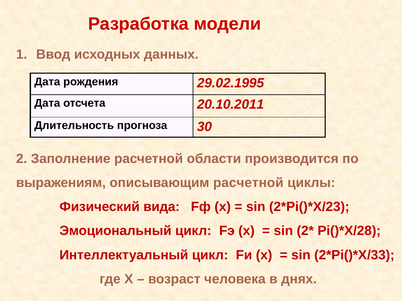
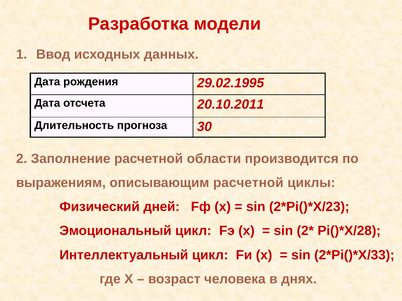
вида: вида -> дней
